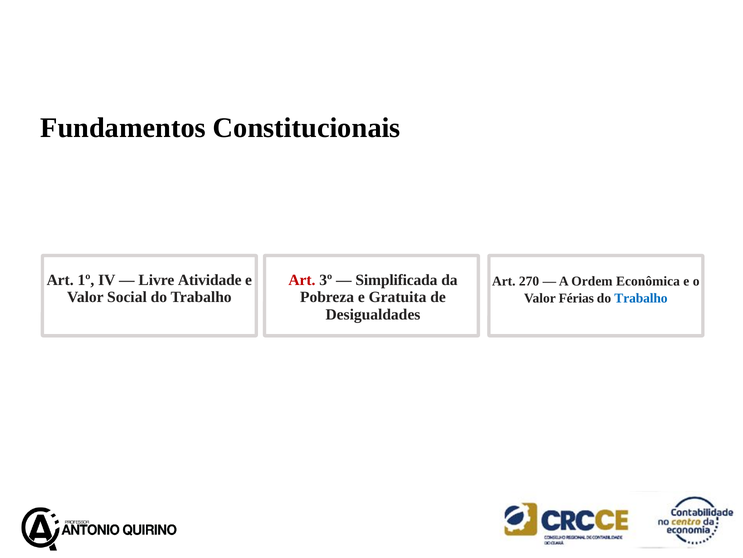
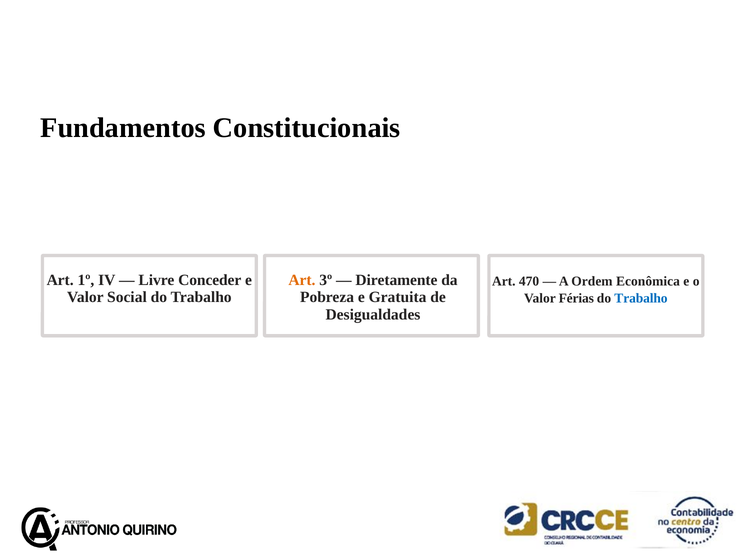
Atividade: Atividade -> Conceder
Art at (302, 280) colour: red -> orange
Simplificada: Simplificada -> Diretamente
270: 270 -> 470
